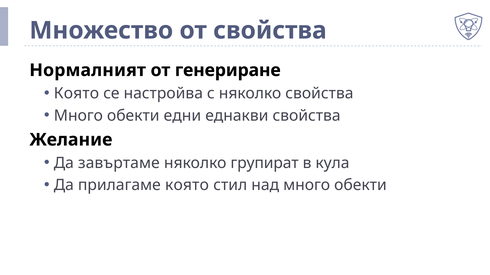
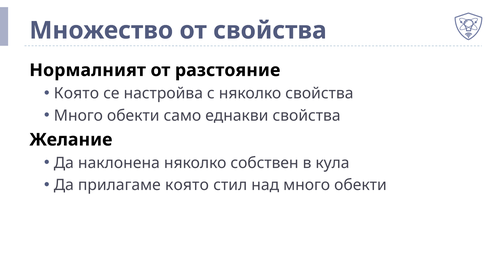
генериране: генериране -> разстояние
едни: едни -> само
завъртаме: завъртаме -> наклонена
групират: групират -> собствен
